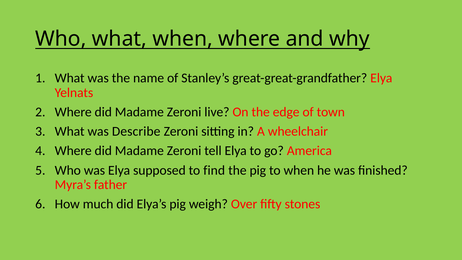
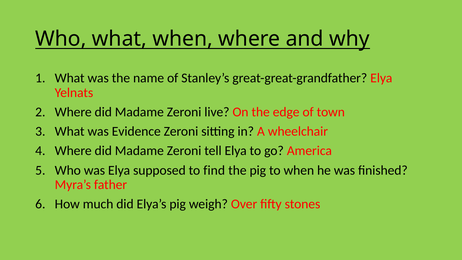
Describe: Describe -> Evidence
